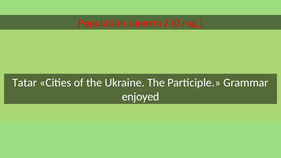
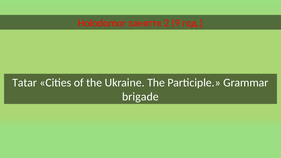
Population: Population -> Holodomor
0: 0 -> 9
enjoyed: enjoyed -> brigade
